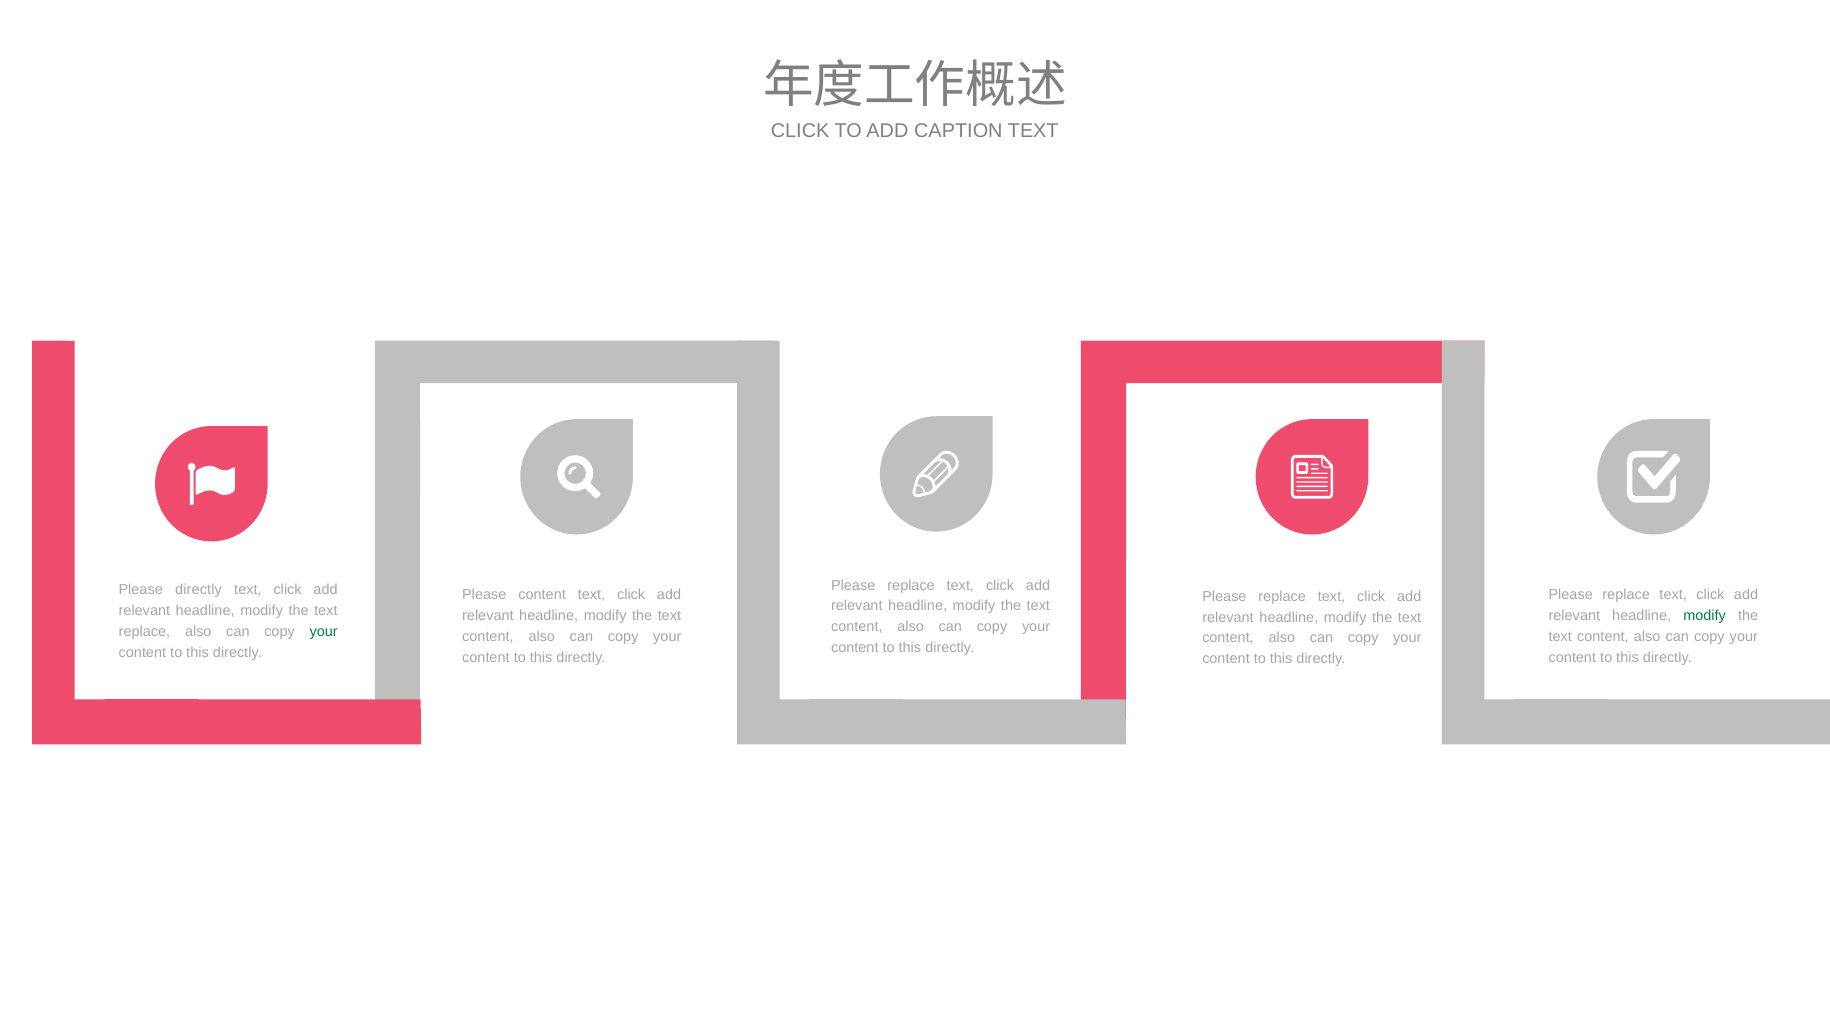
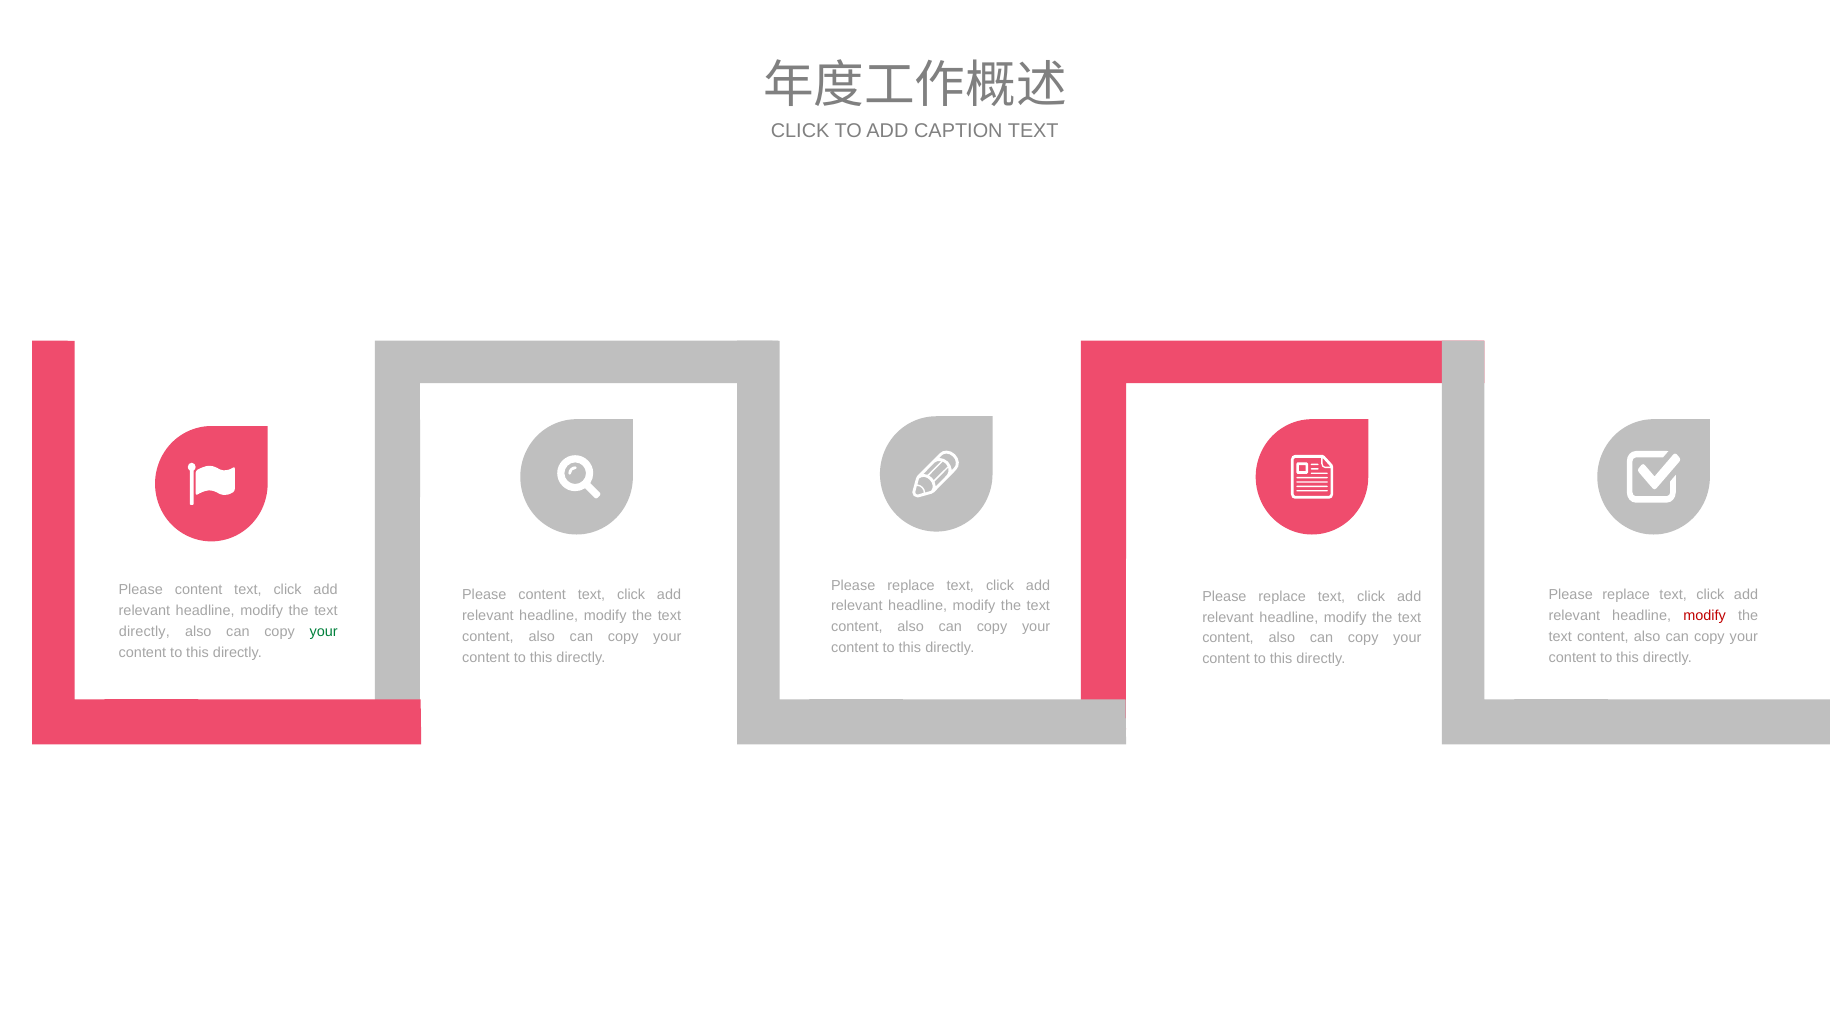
directly at (199, 590): directly -> content
modify at (1705, 615) colour: green -> red
replace at (144, 631): replace -> directly
